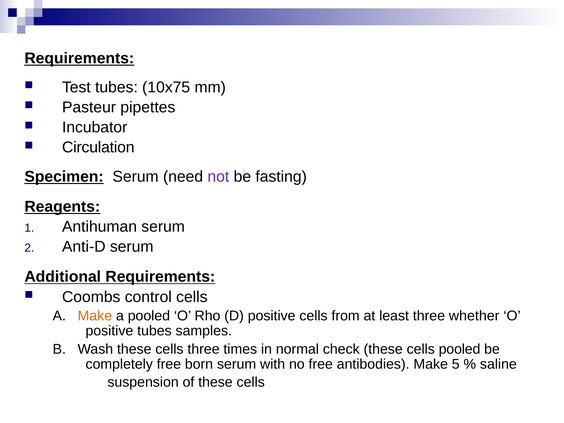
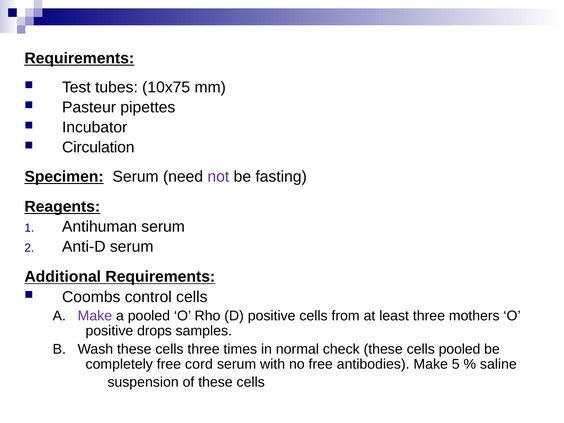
Make at (95, 316) colour: orange -> purple
whether: whether -> mothers
positive tubes: tubes -> drops
born: born -> cord
